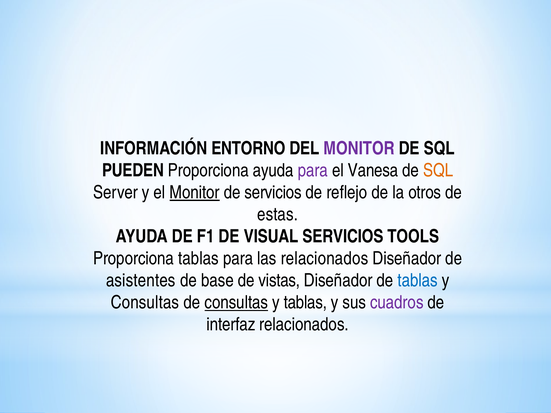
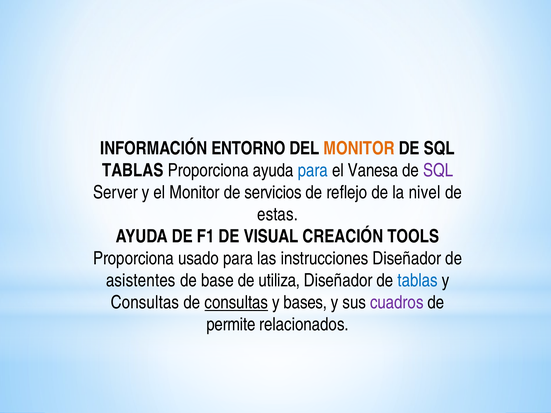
MONITOR at (359, 148) colour: purple -> orange
PUEDEN at (133, 170): PUEDEN -> TABLAS
para at (313, 170) colour: purple -> blue
SQL at (438, 170) colour: orange -> purple
Monitor at (195, 193) underline: present -> none
otros: otros -> nivel
VISUAL SERVICIOS: SERVICIOS -> CREACIÓN
Proporciona tablas: tablas -> usado
las relacionados: relacionados -> instrucciones
vistas: vistas -> utiliza
y tablas: tablas -> bases
interfaz: interfaz -> permite
